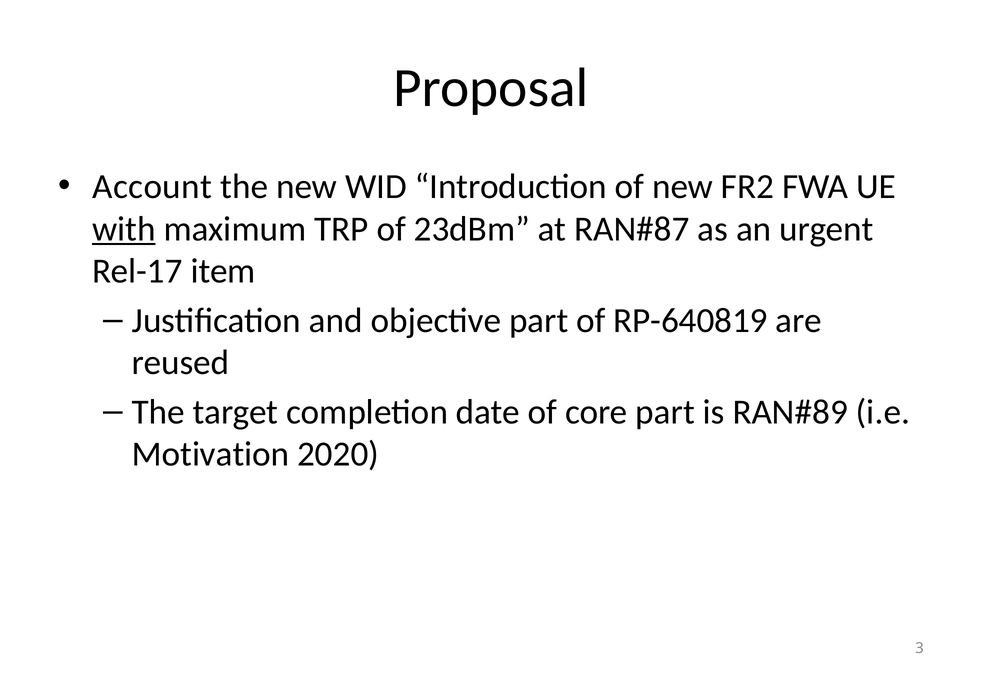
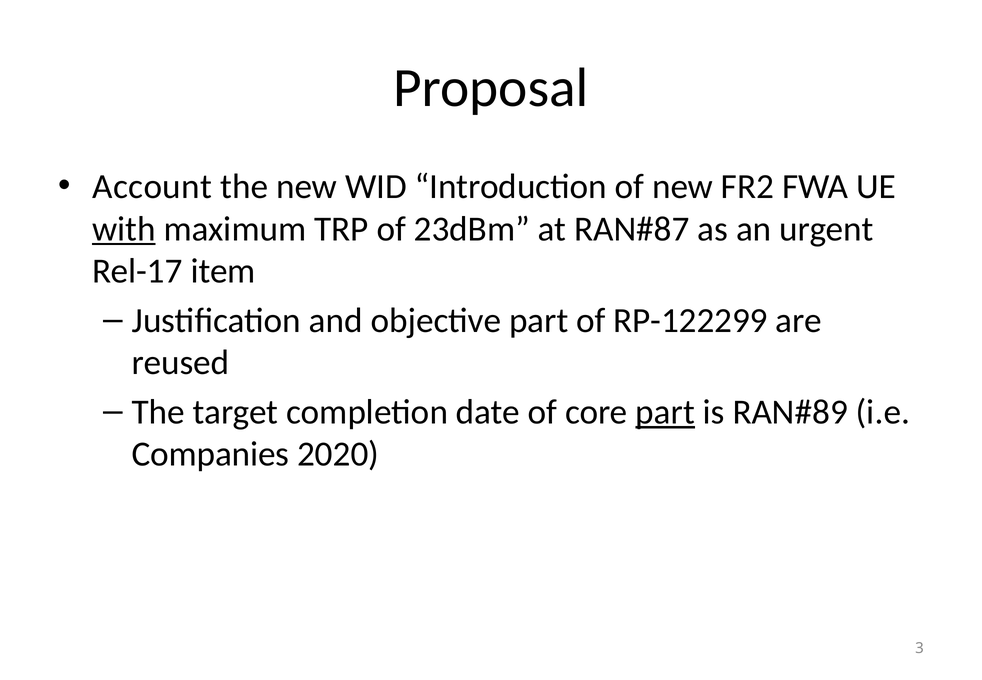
RP-640819: RP-640819 -> RP-122299
part at (665, 412) underline: none -> present
Motivation: Motivation -> Companies
